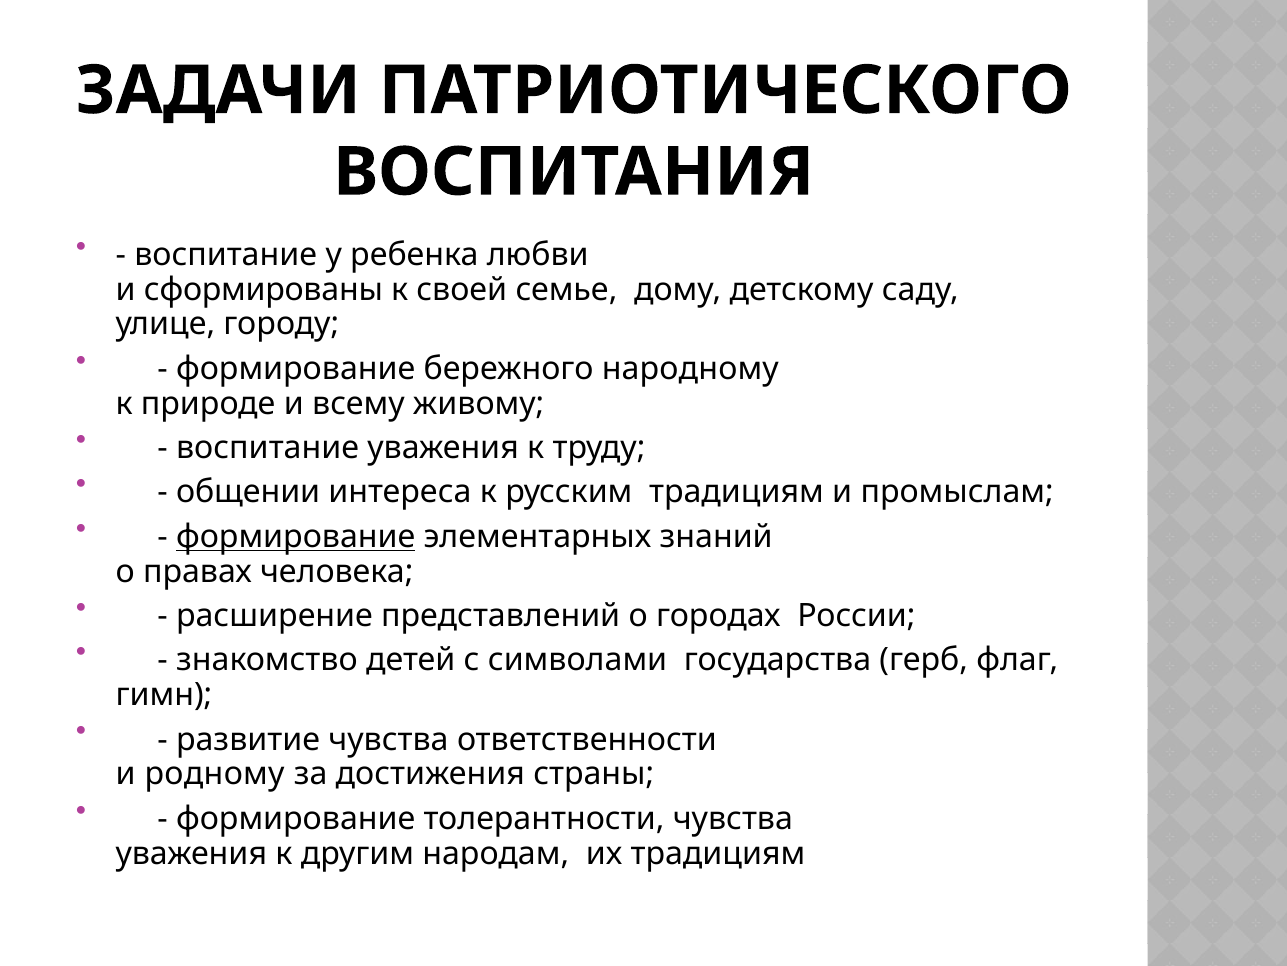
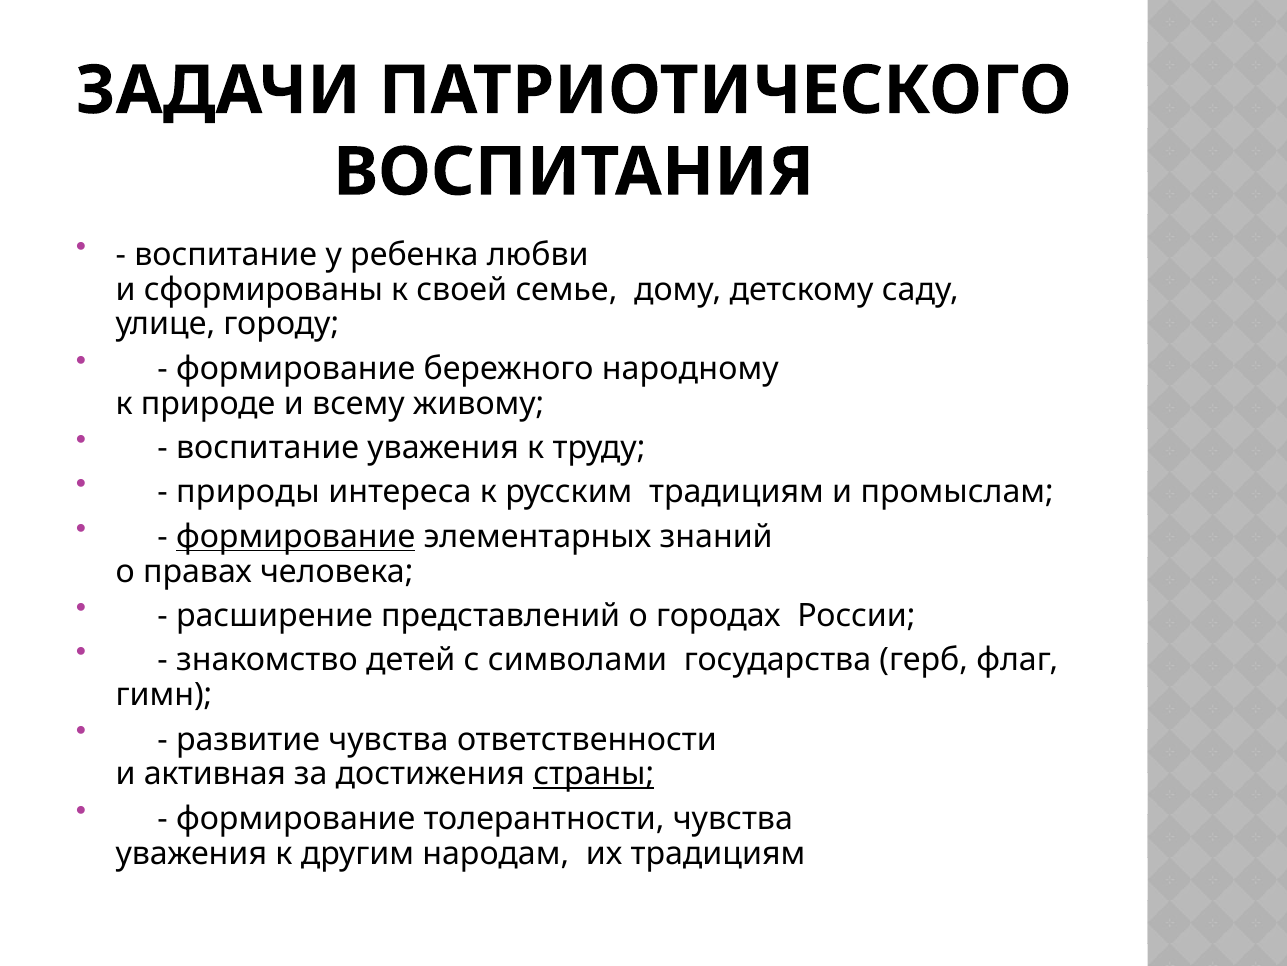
общении: общении -> природы
родному: родному -> активная
страны underline: none -> present
